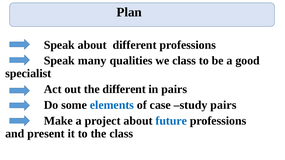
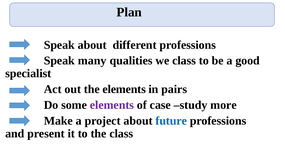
the different: different -> elements
elements at (112, 105) colour: blue -> purple
study pairs: pairs -> more
